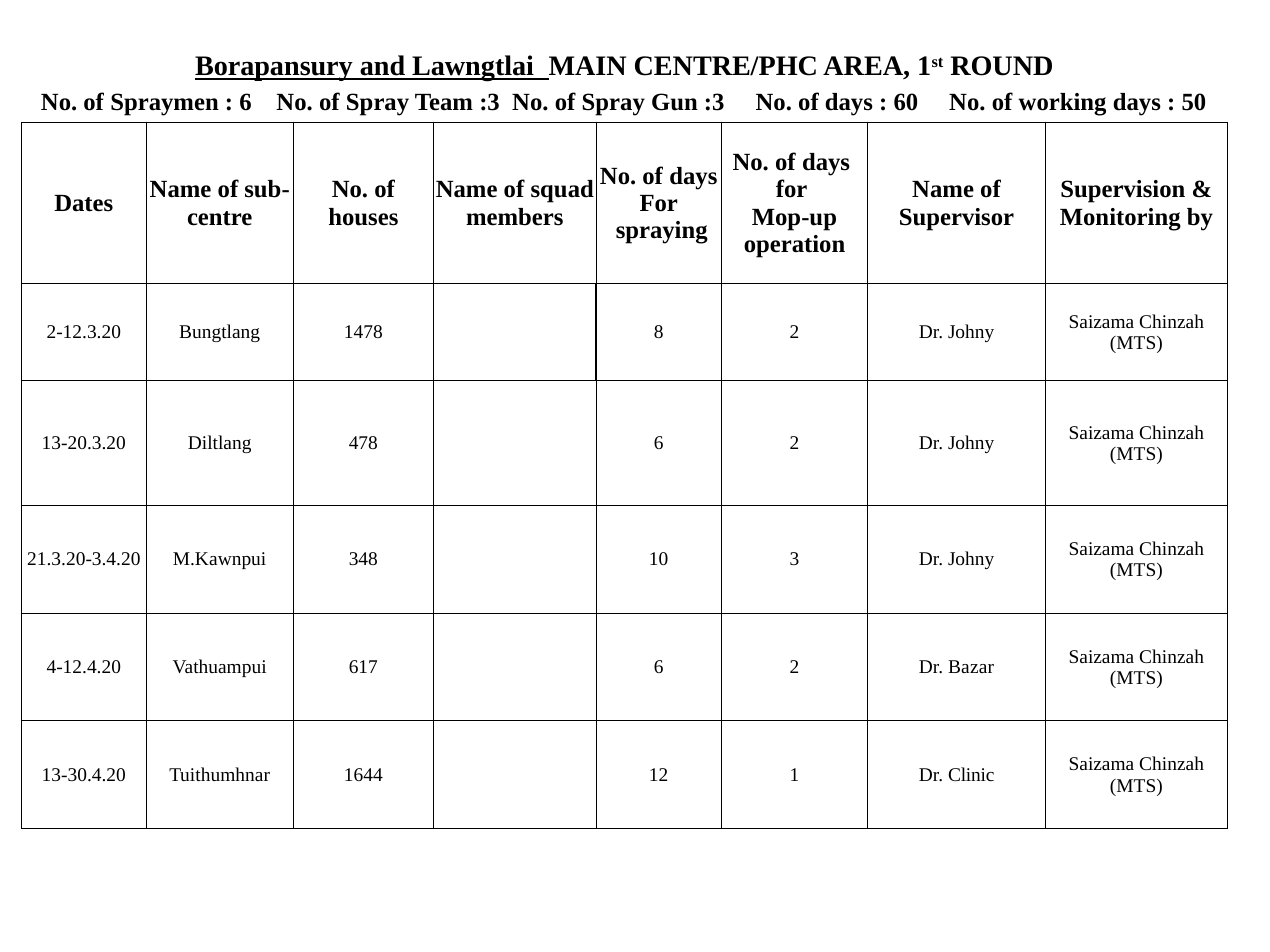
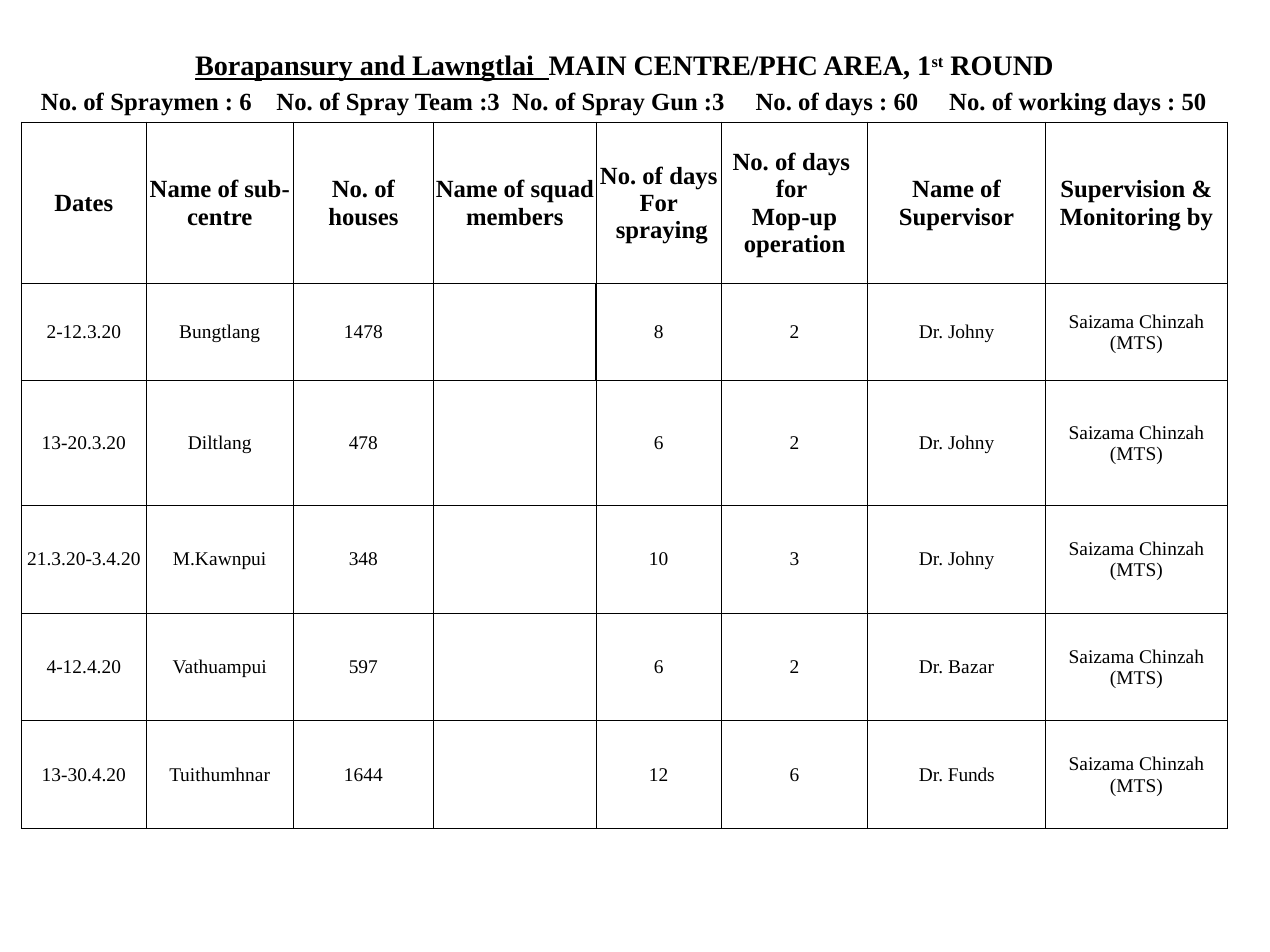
617: 617 -> 597
12 1: 1 -> 6
Clinic: Clinic -> Funds
